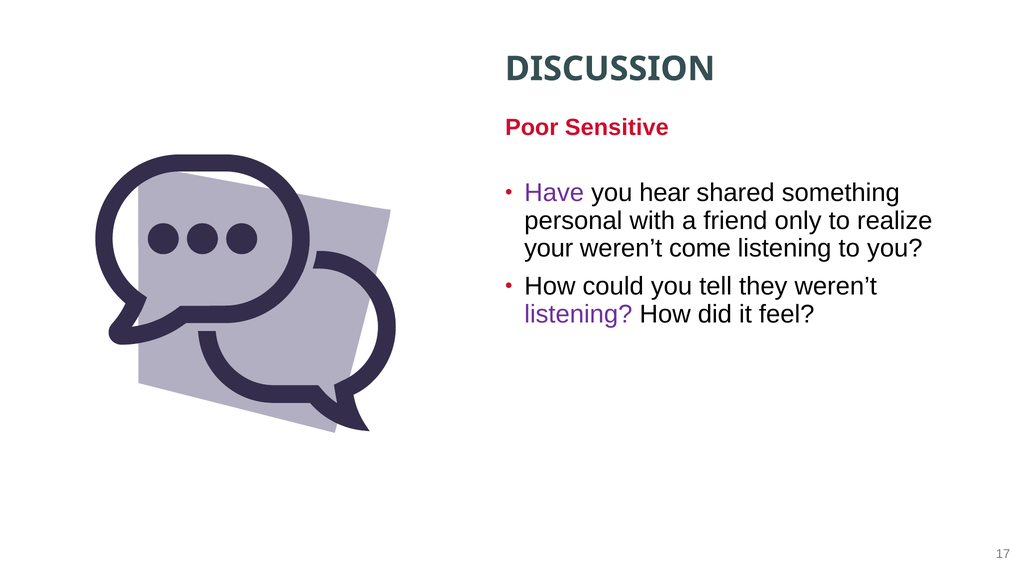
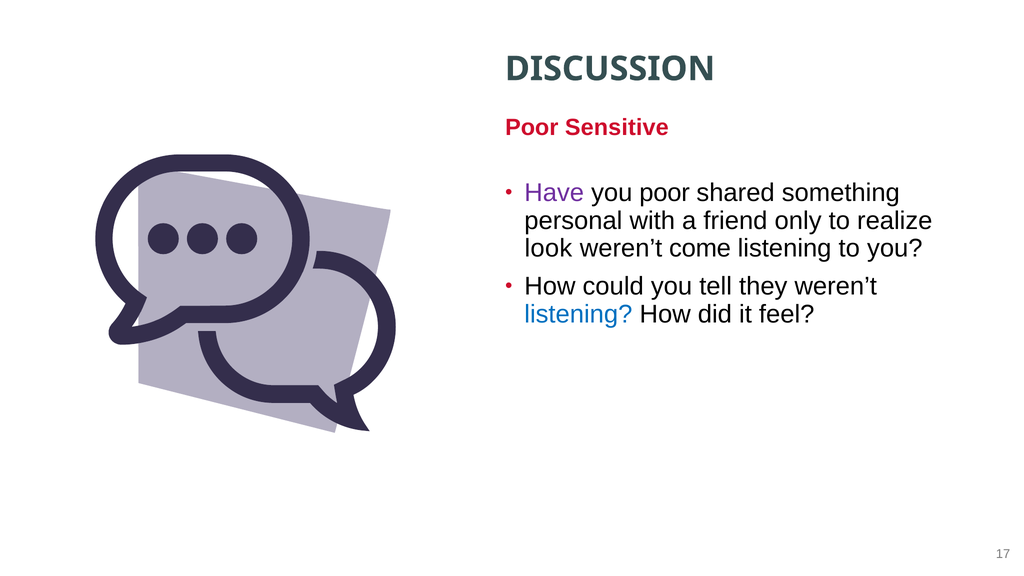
you hear: hear -> poor
your: your -> look
listening at (578, 314) colour: purple -> blue
